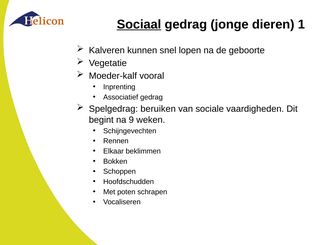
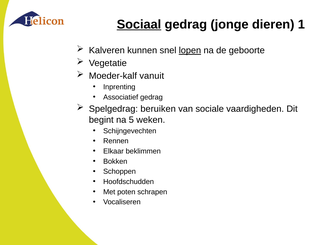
lopen underline: none -> present
vooral: vooral -> vanuit
9: 9 -> 5
